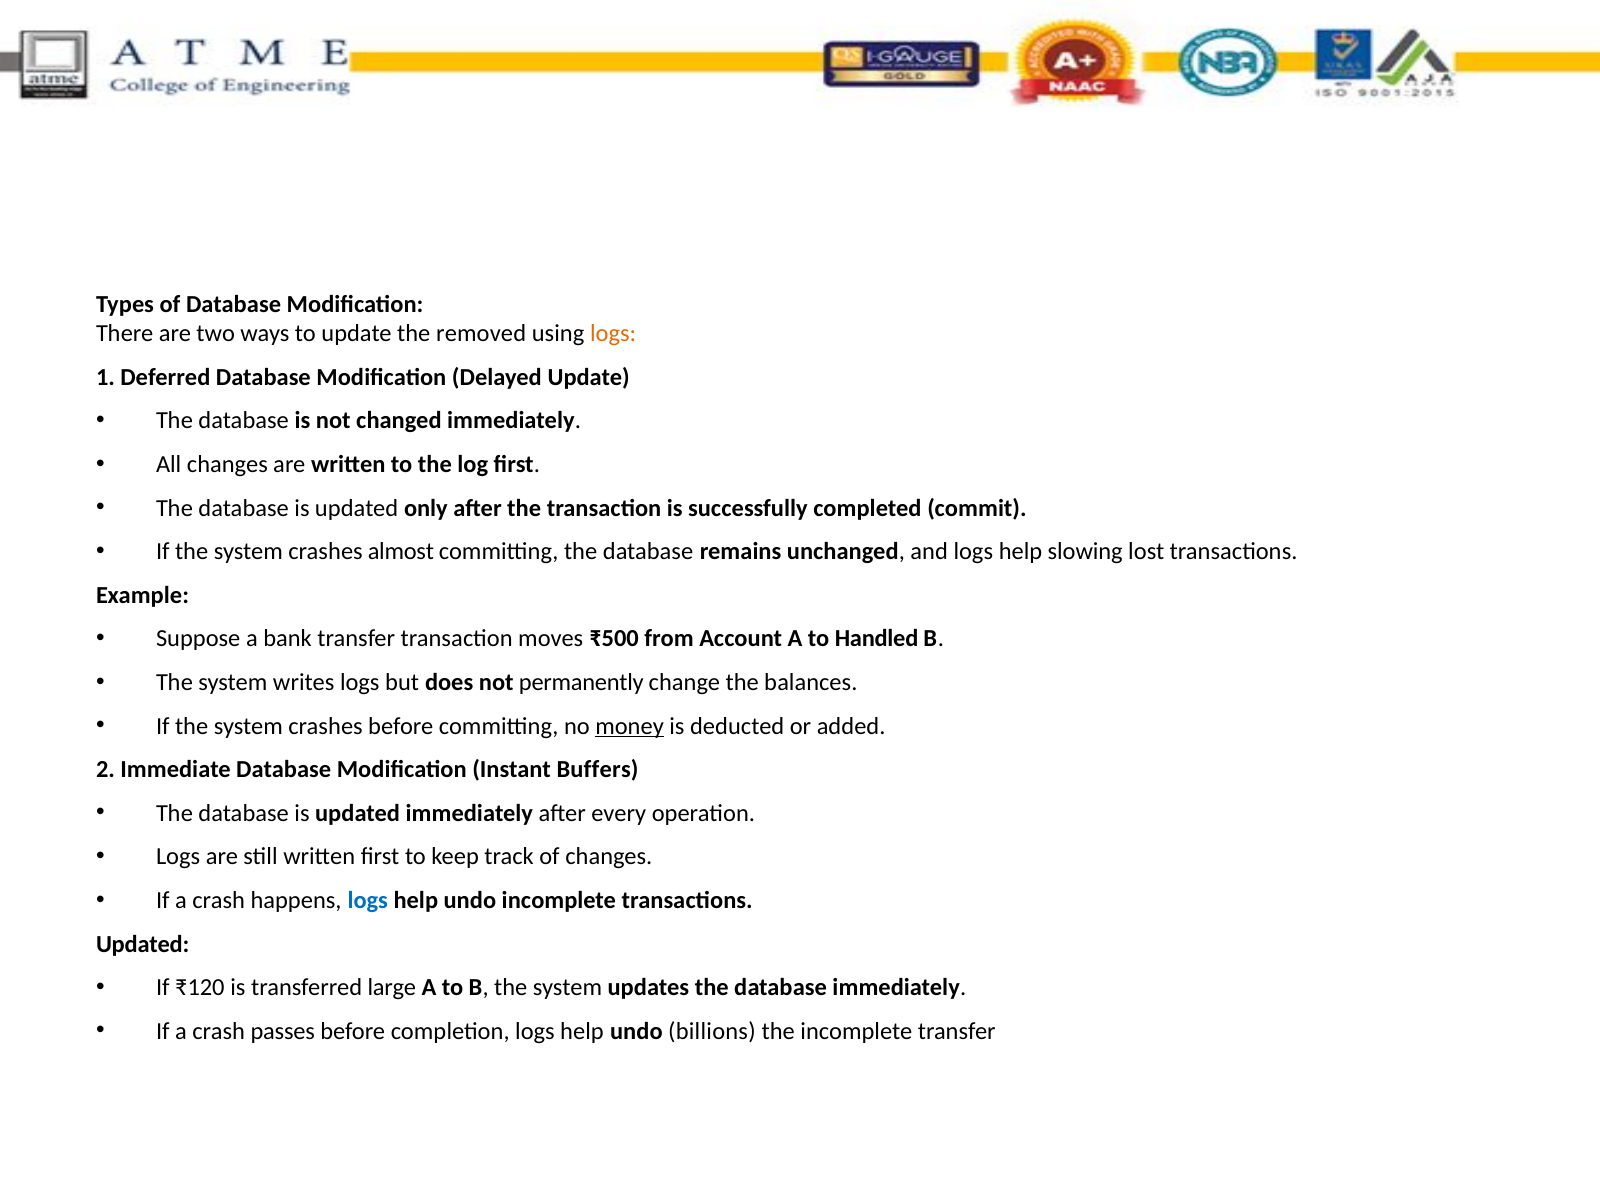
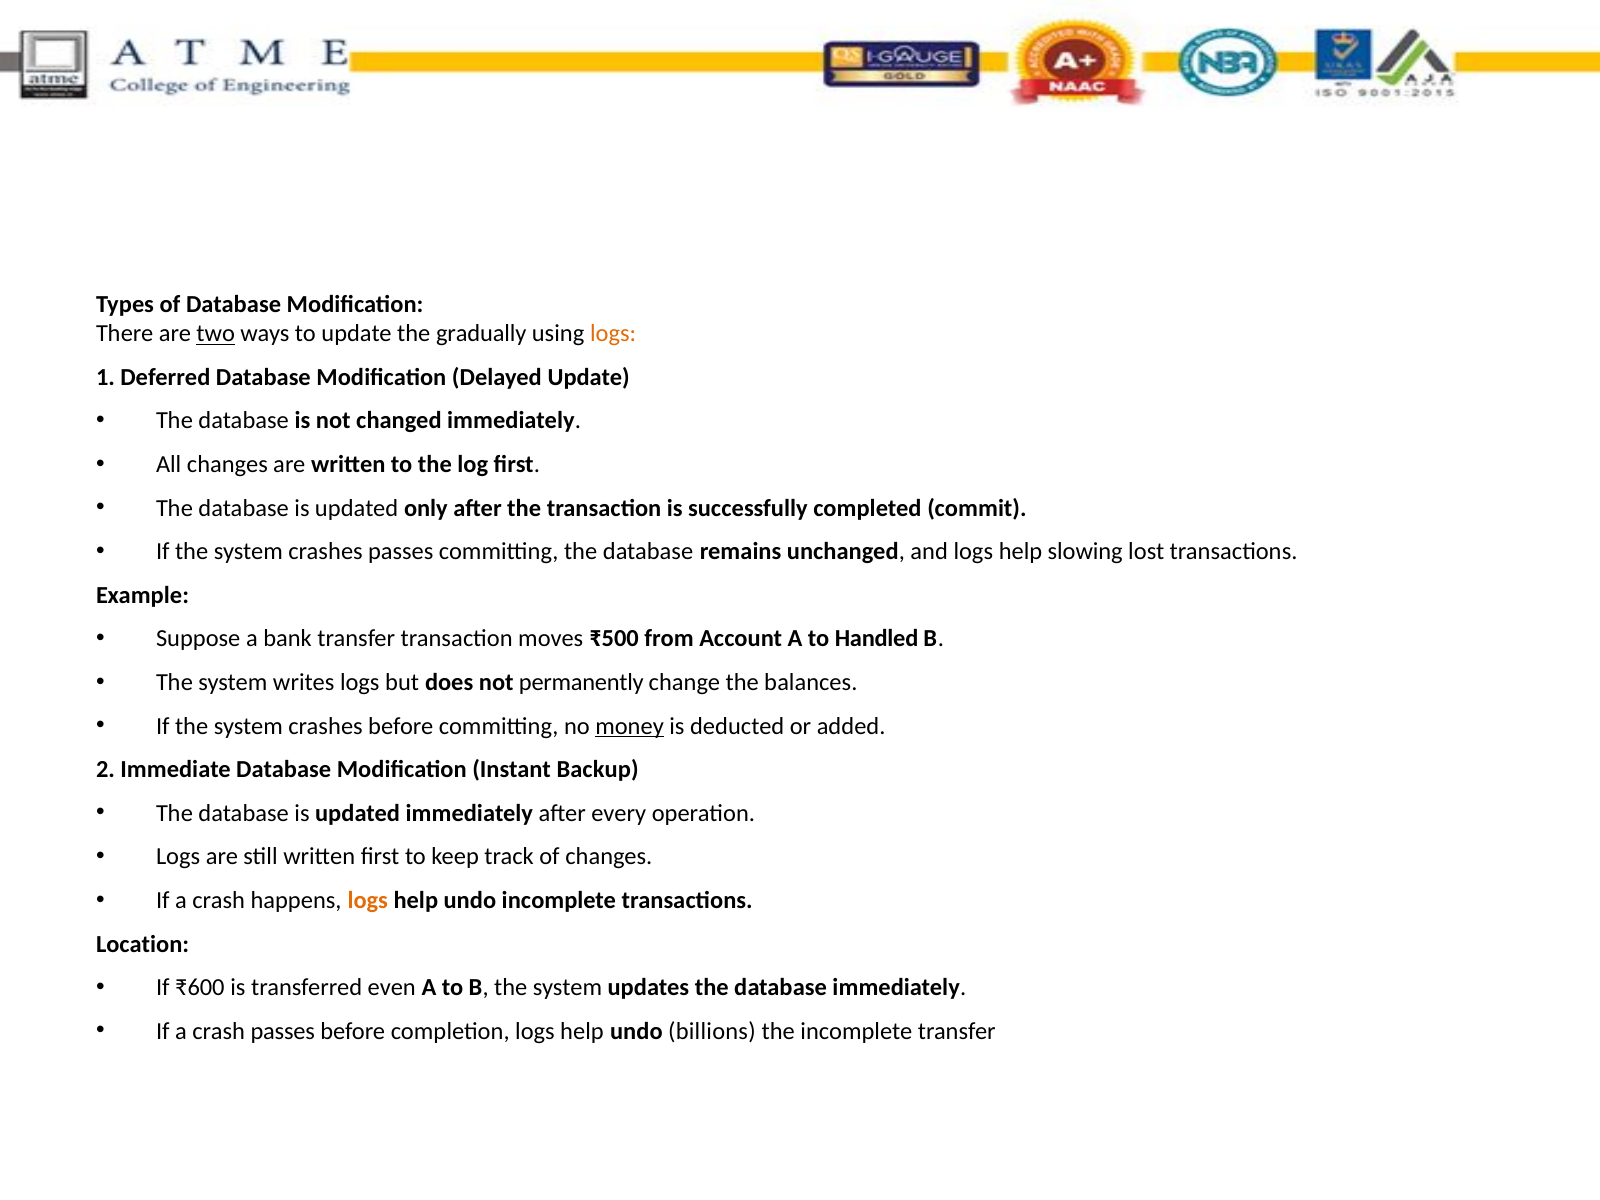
two underline: none -> present
removed: removed -> gradually
crashes almost: almost -> passes
Buffers: Buffers -> Backup
logs at (368, 900) colour: blue -> orange
Updated at (143, 944): Updated -> Location
₹120: ₹120 -> ₹600
large: large -> even
